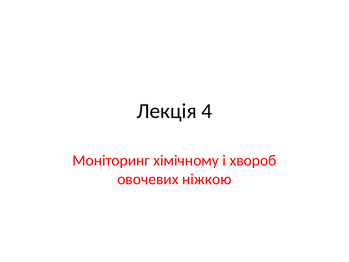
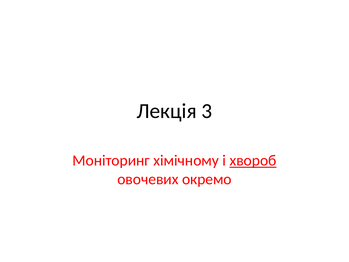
4: 4 -> 3
хвороб underline: none -> present
ніжкою: ніжкою -> окремо
